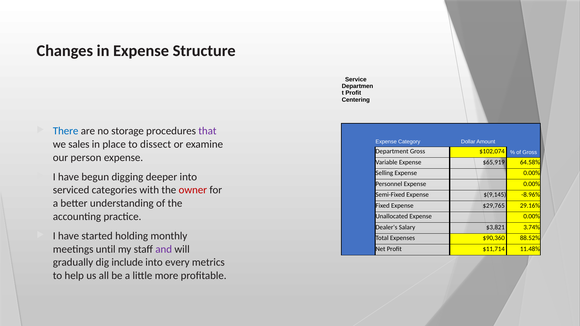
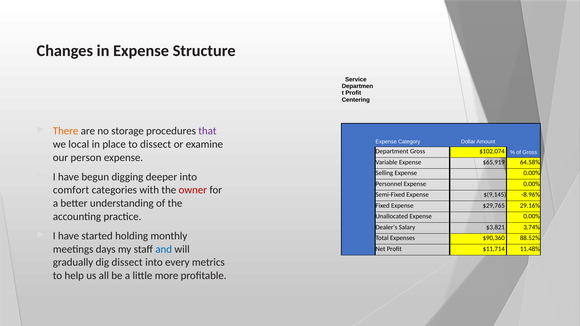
There colour: blue -> orange
sales: sales -> local
serviced: serviced -> comfort
until: until -> days
and colour: purple -> blue
dig include: include -> dissect
